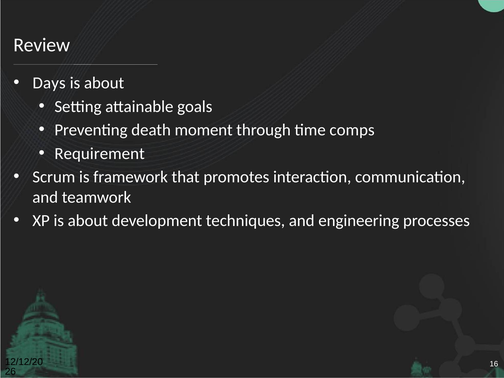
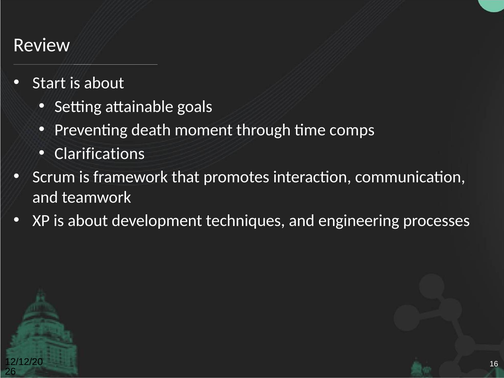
Days: Days -> Start
Requirement: Requirement -> Clarifications
